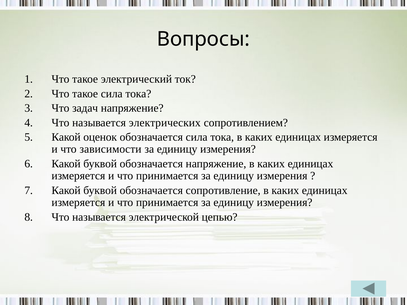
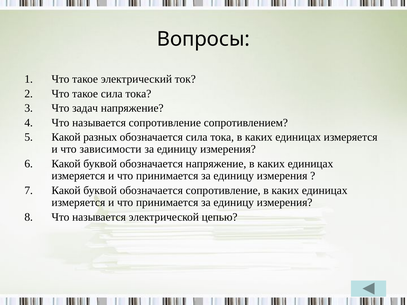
называется электрических: электрических -> сопротивление
оценок: оценок -> разных
